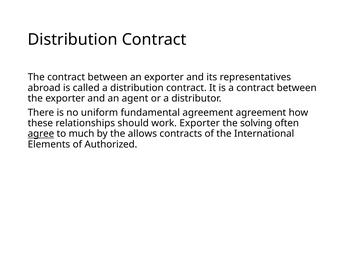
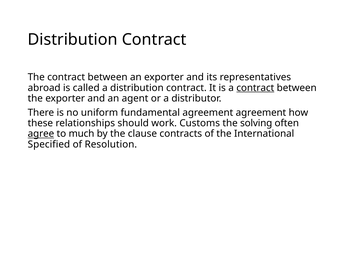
contract at (255, 88) underline: none -> present
work Exporter: Exporter -> Customs
allows: allows -> clause
Elements: Elements -> Specified
Authorized: Authorized -> Resolution
